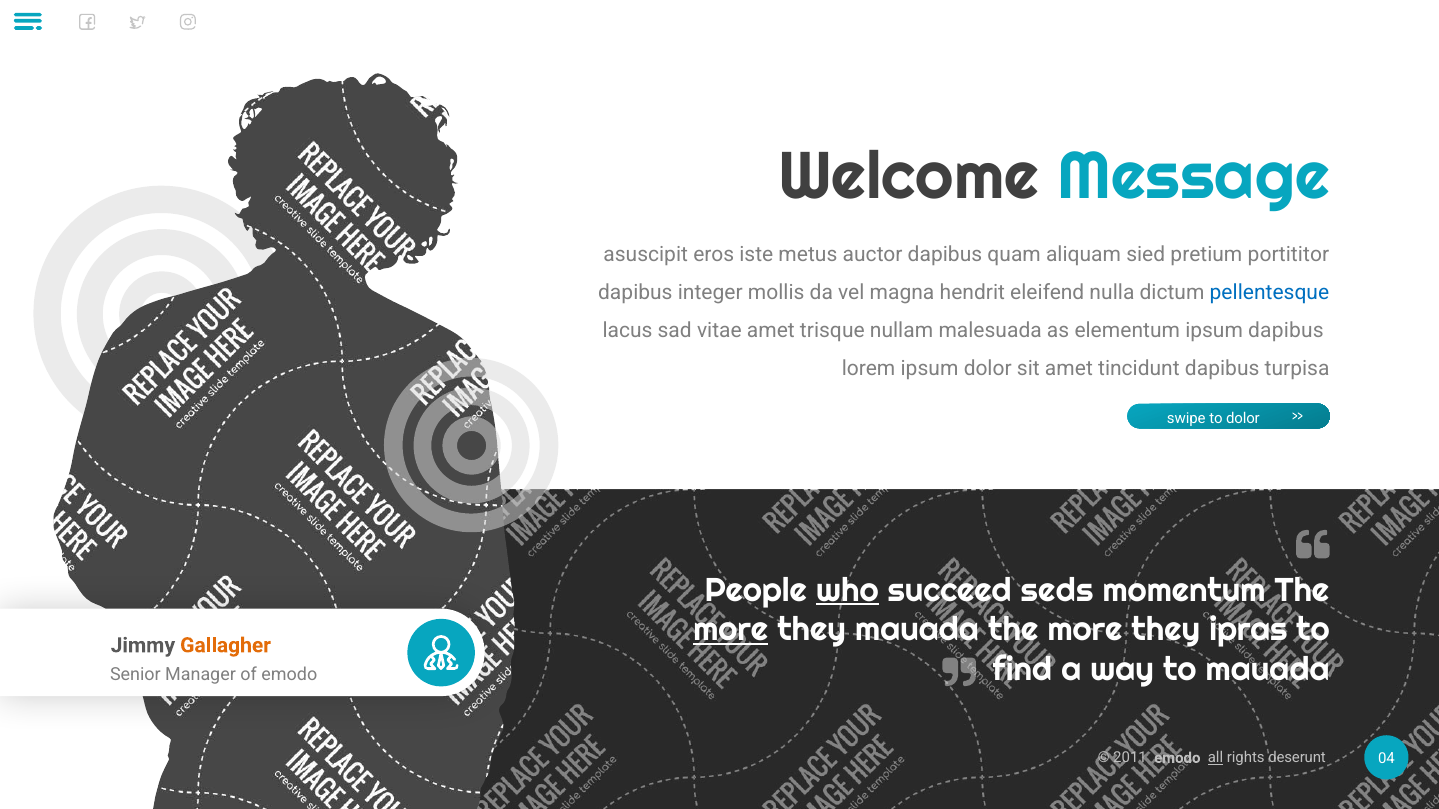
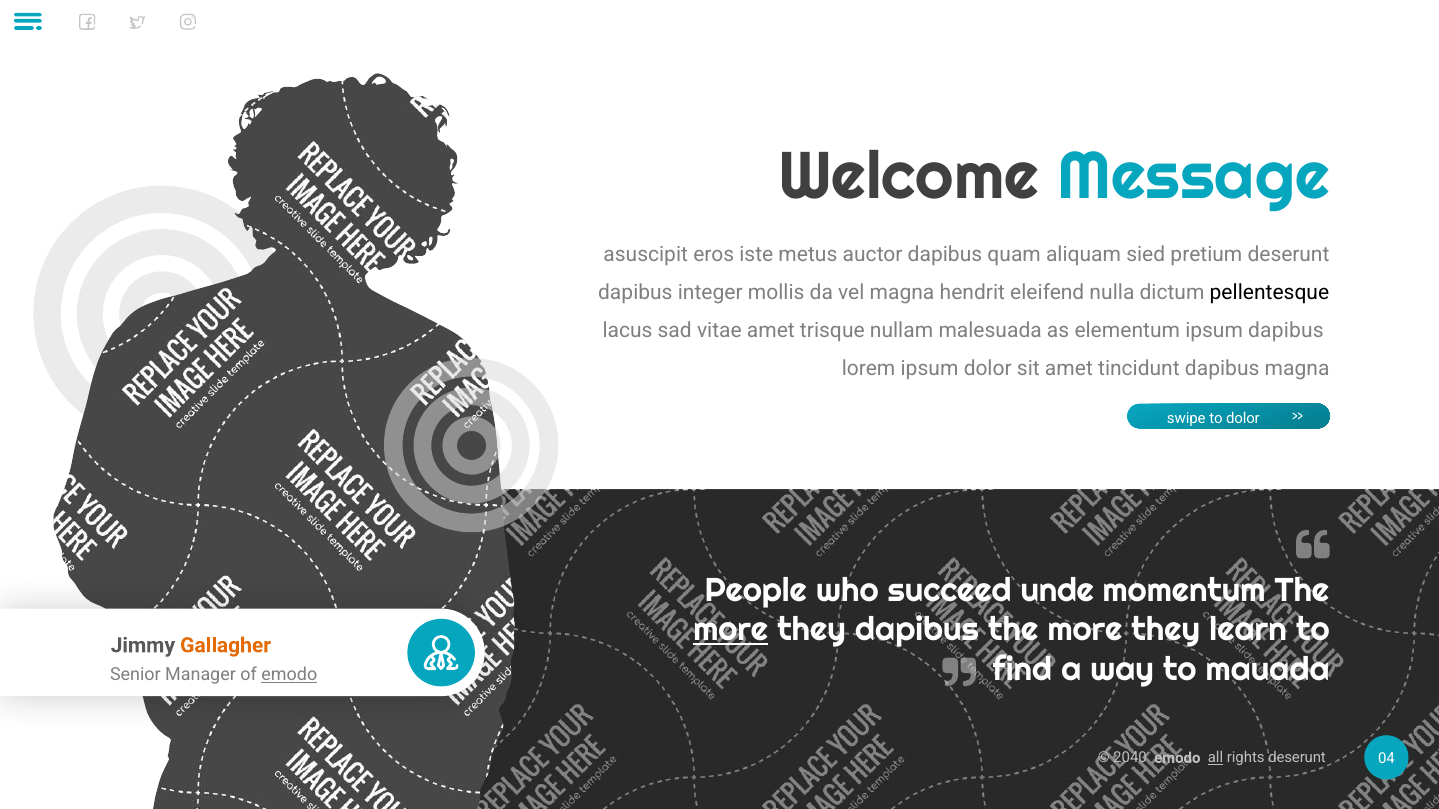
portititor at (1288, 255): portititor -> deserunt
pellentesque colour: blue -> black
turpisa at (1297, 368): turpisa -> magna
who underline: present -> none
seds: seds -> unde
they mauada: mauada -> dapibus
ipras: ipras -> learn
emodo at (289, 675) underline: none -> present
2011: 2011 -> 2040
